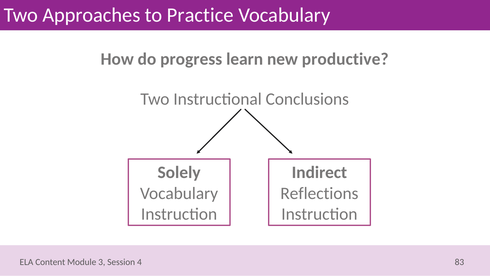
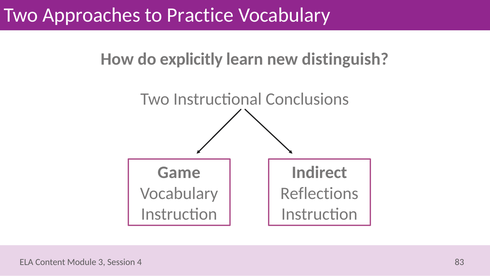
progress: progress -> explicitly
productive: productive -> distinguish
Solely: Solely -> Game
